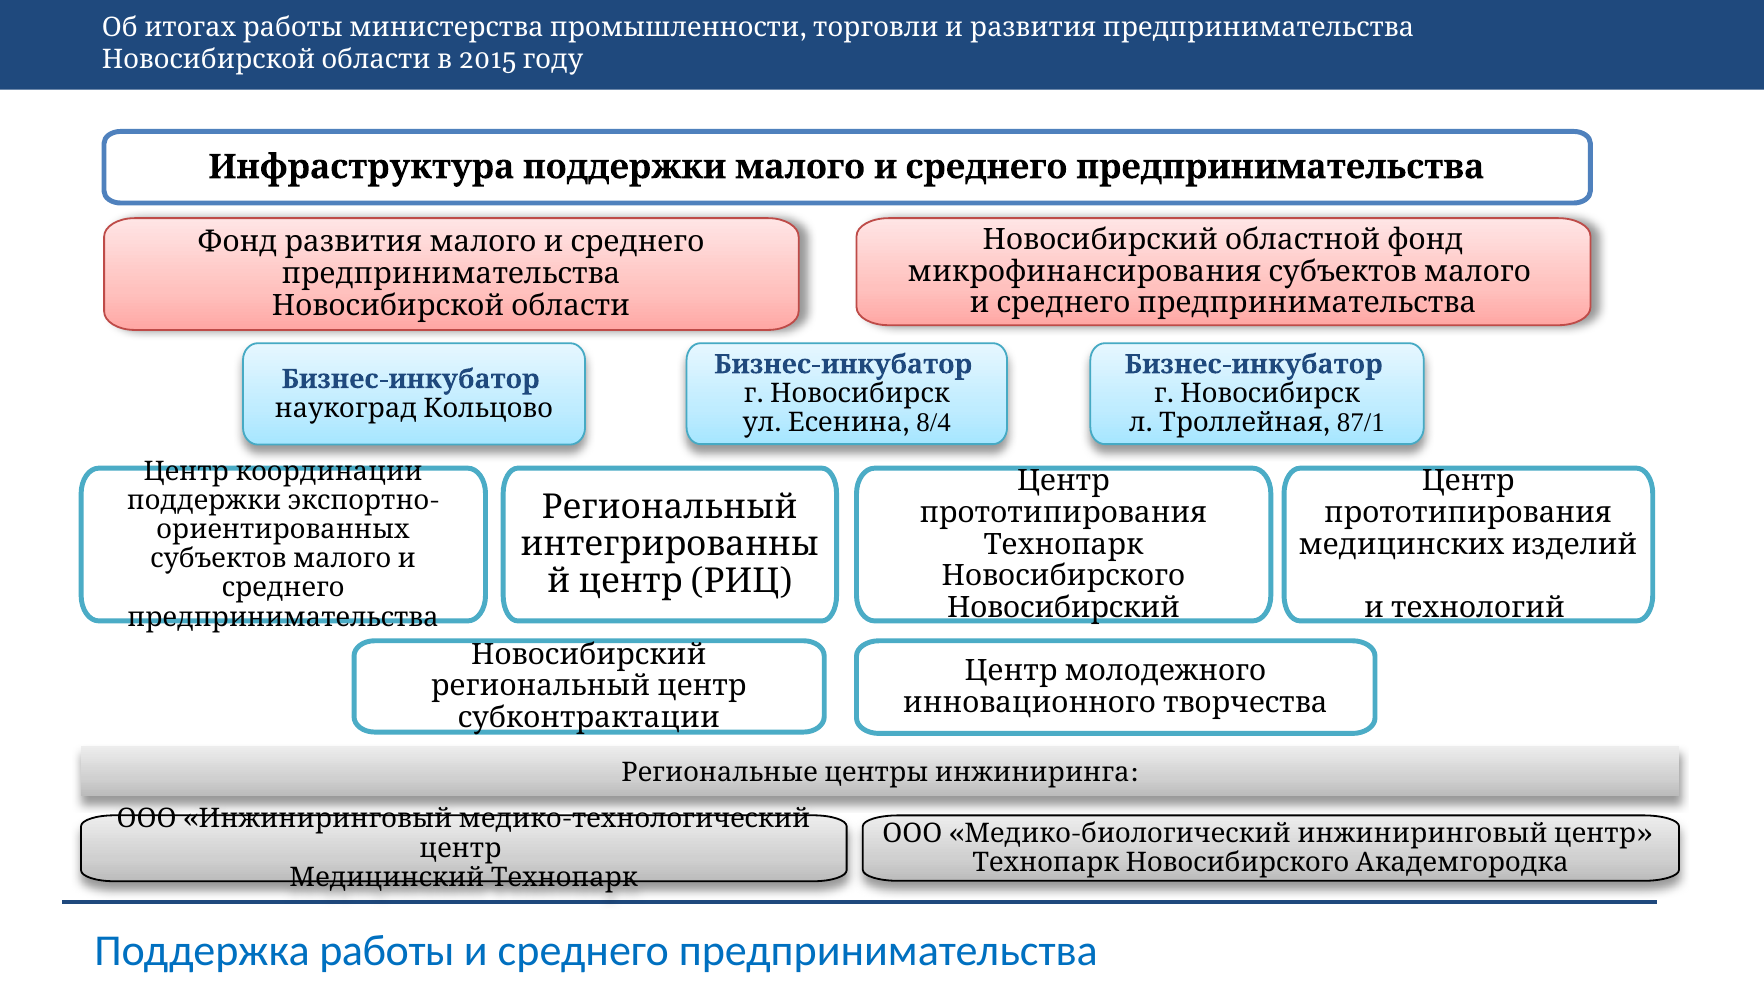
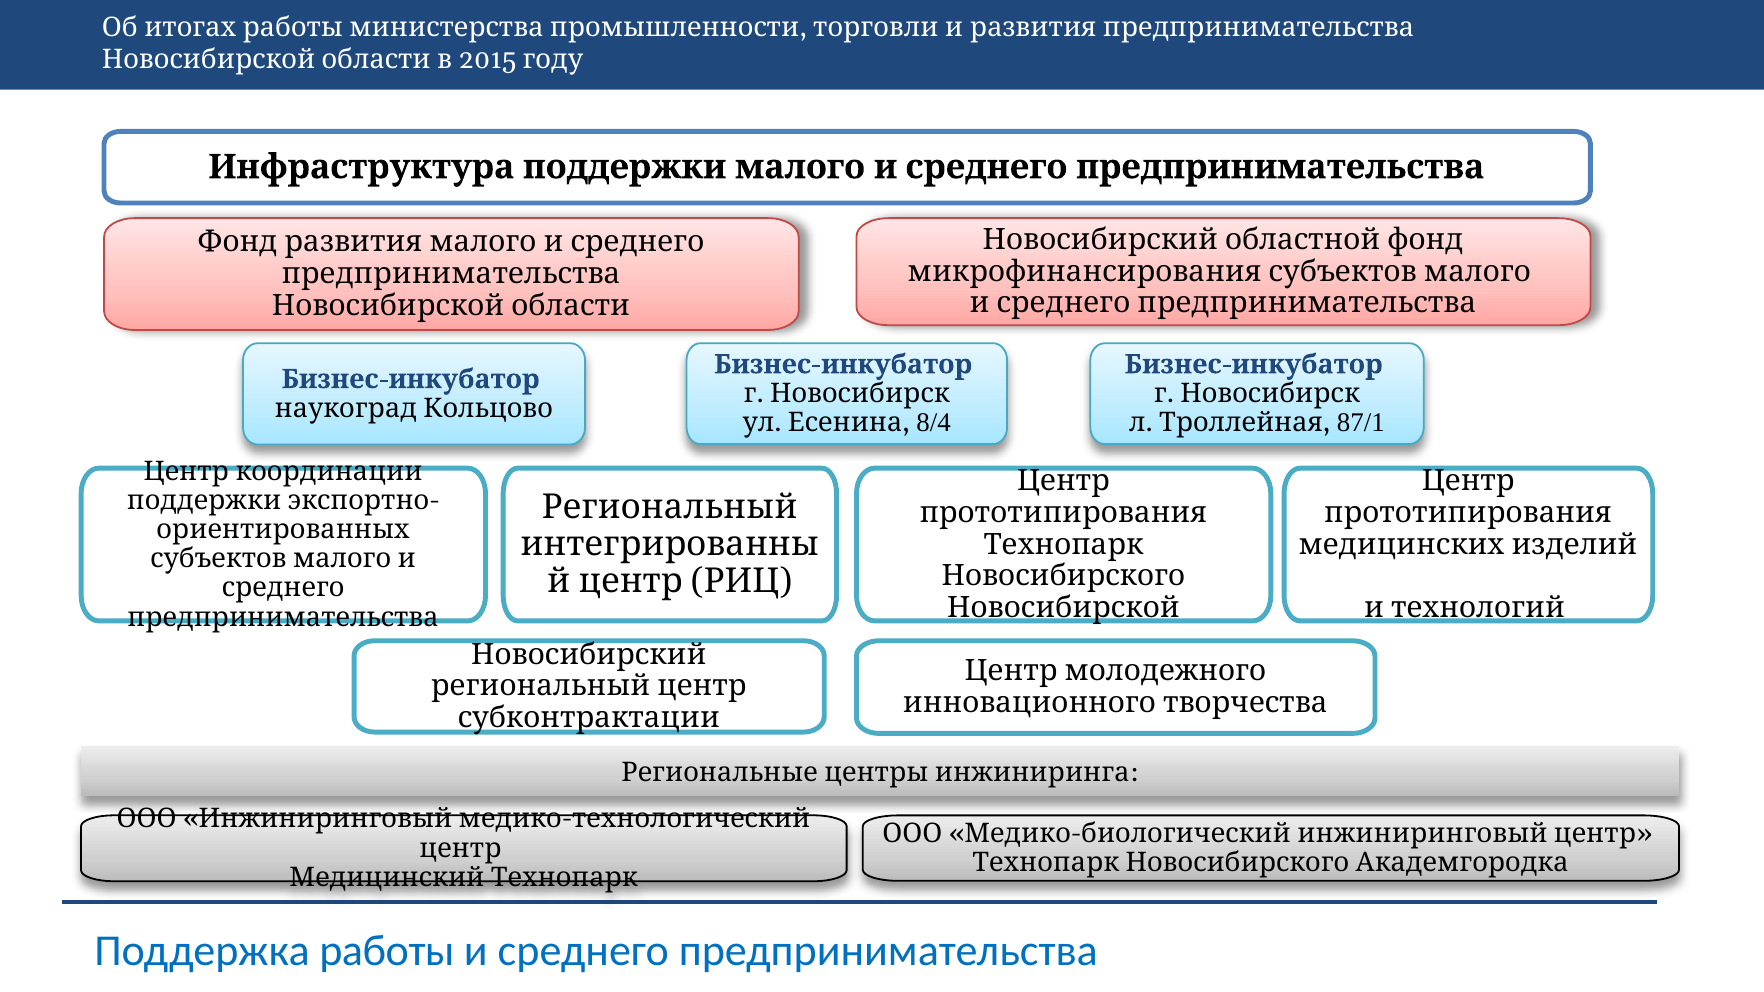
Новосибирский at (1064, 608): Новосибирский -> Новосибирской
